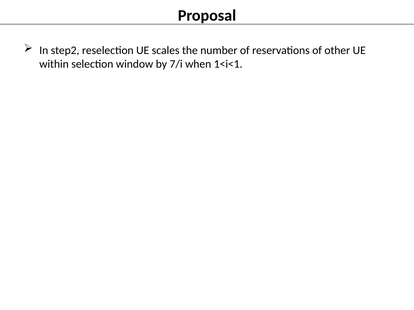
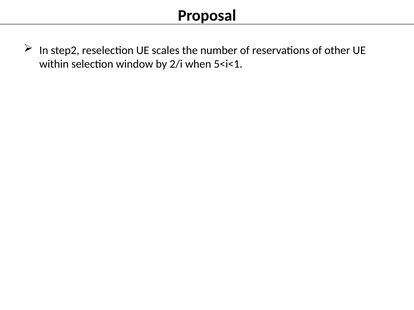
7/i: 7/i -> 2/i
1<i<1: 1<i<1 -> 5<i<1
